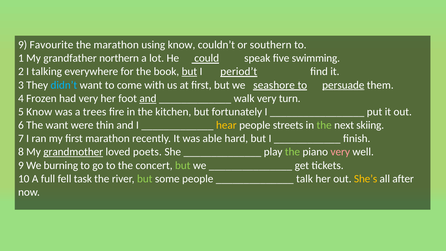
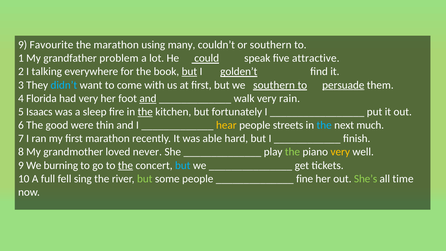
using know: know -> many
northern: northern -> problem
swimming: swimming -> attractive
period’t: period’t -> golden’t
we seashore: seashore -> southern
Frozen: Frozen -> Florida
turn: turn -> rain
5 Know: Know -> Isaacs
trees: trees -> sleep
the at (145, 112) underline: none -> present
The want: want -> good
the at (324, 125) colour: light green -> light blue
skiing: skiing -> much
grandmother underline: present -> none
poets: poets -> never
very at (340, 152) colour: pink -> yellow
the at (125, 165) underline: none -> present
but at (183, 165) colour: light green -> light blue
task: task -> sing
talk: talk -> fine
She’s colour: yellow -> light green
after: after -> time
